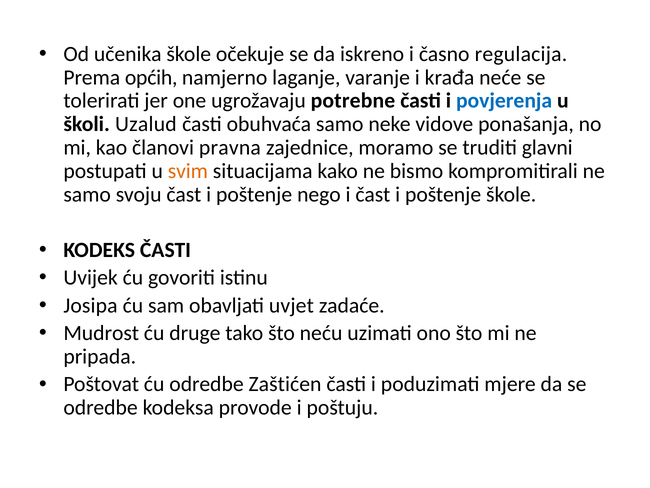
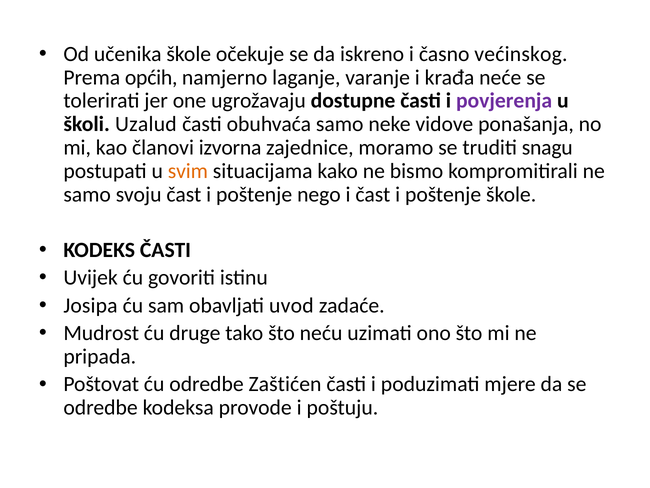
regulacija: regulacija -> većinskog
potrebne: potrebne -> dostupne
povjerenja colour: blue -> purple
pravna: pravna -> izvorna
glavni: glavni -> snagu
uvjet: uvjet -> uvod
